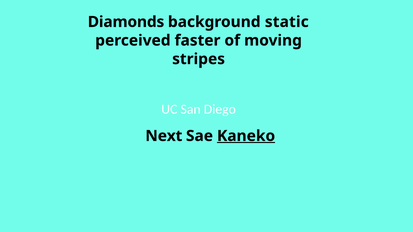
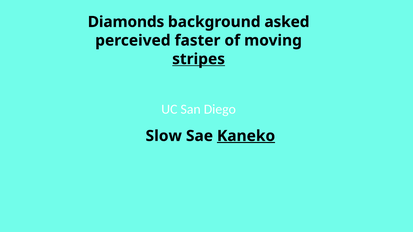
static: static -> asked
stripes underline: none -> present
Next: Next -> Slow
